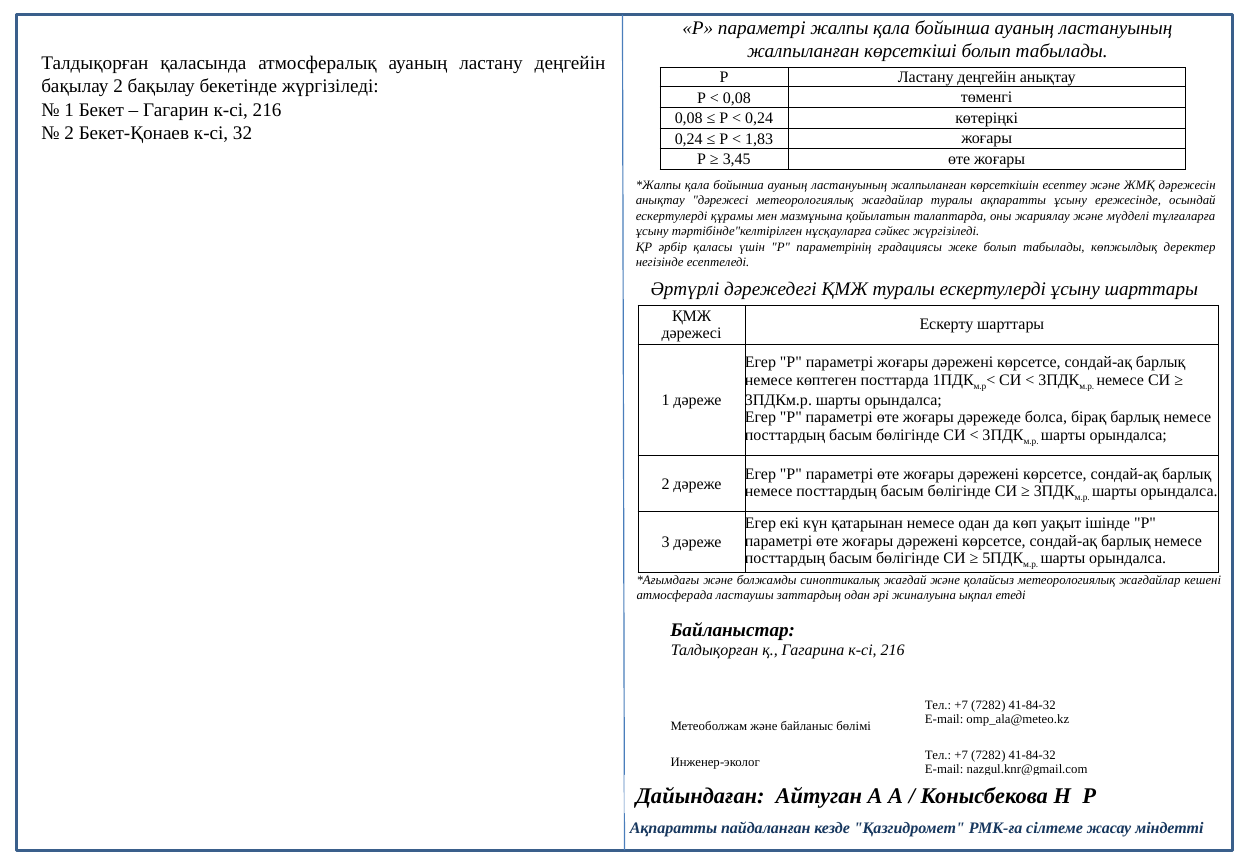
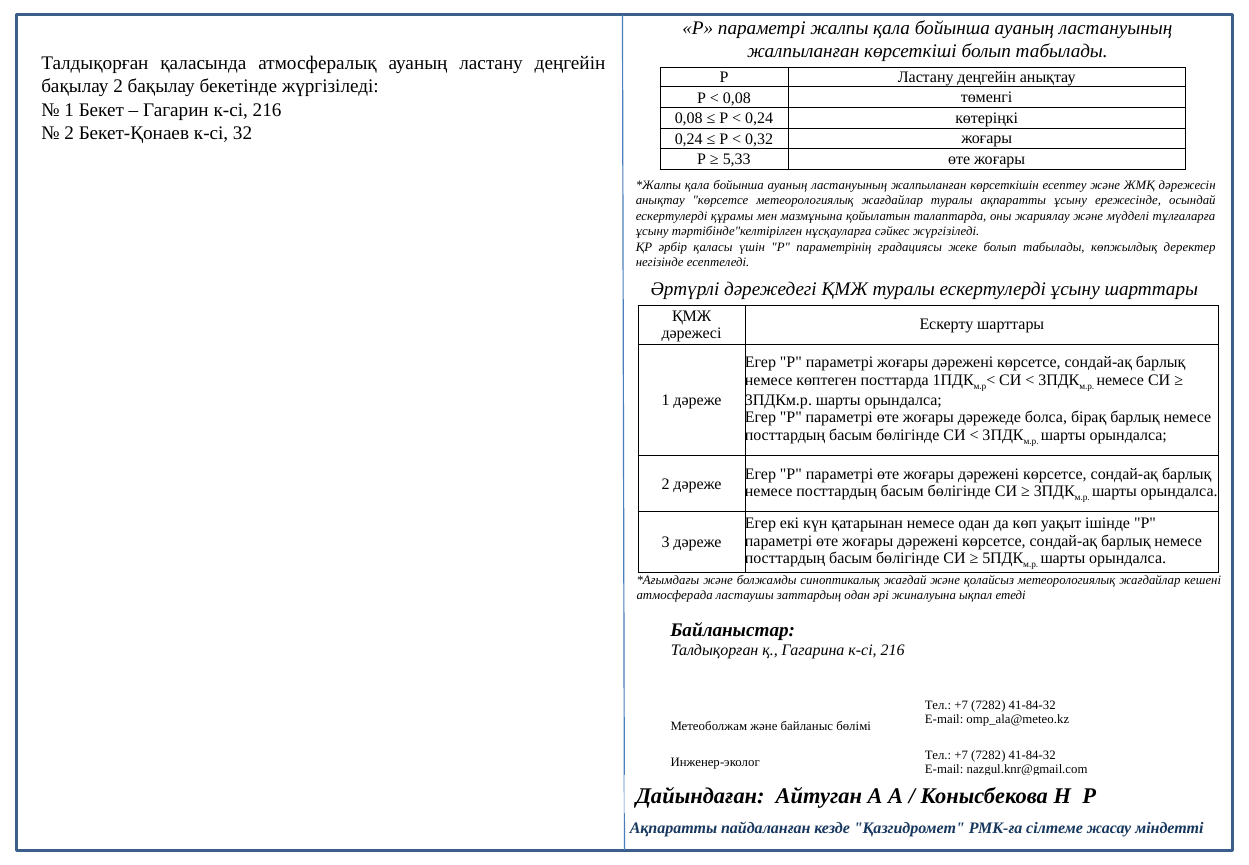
1,83: 1,83 -> 0,32
3,45: 3,45 -> 5,33
анықтау дәрежесі: дәрежесі -> көрсетсе
